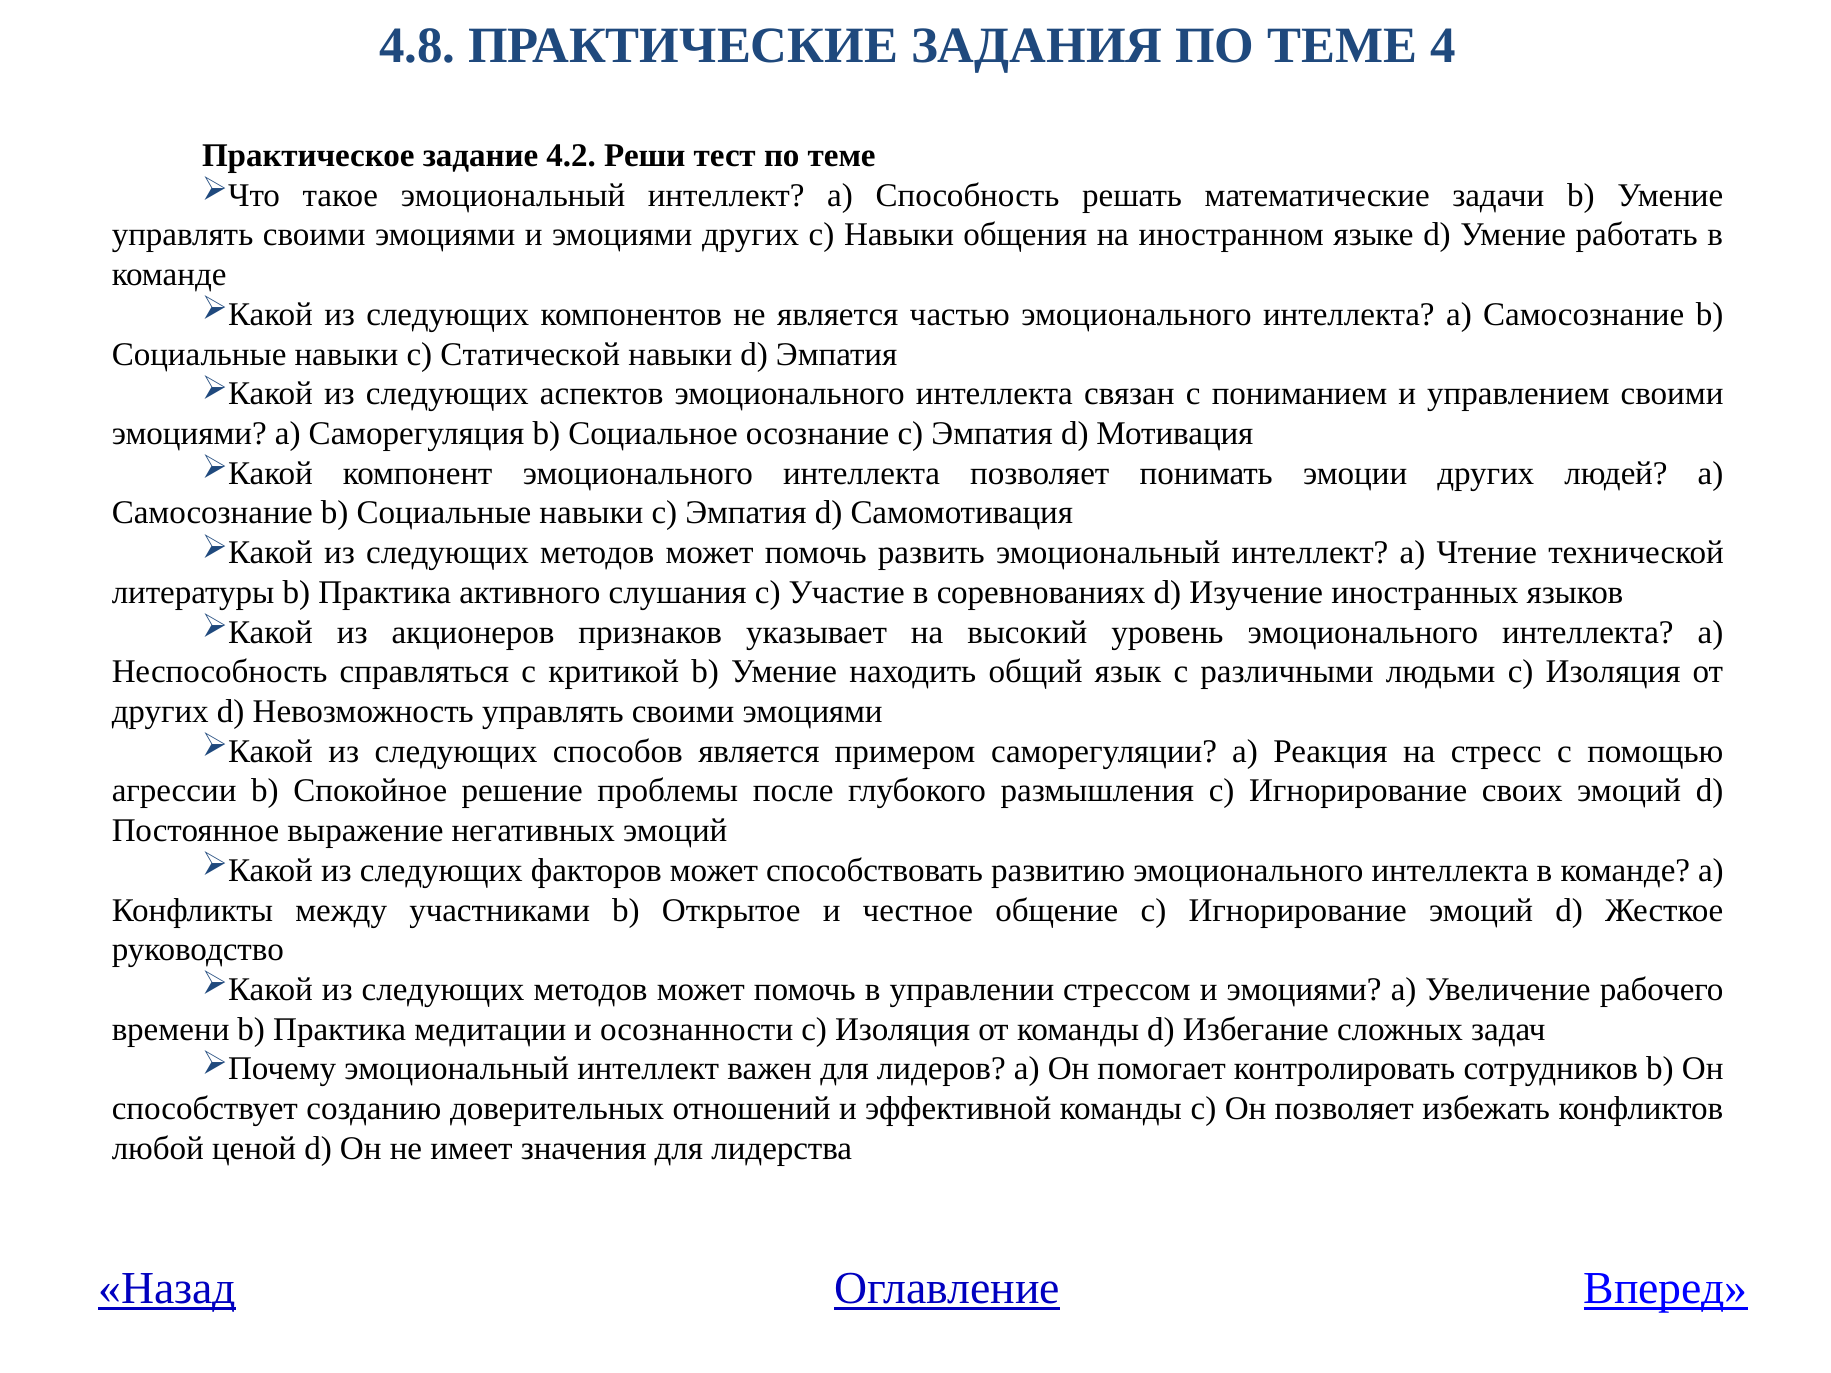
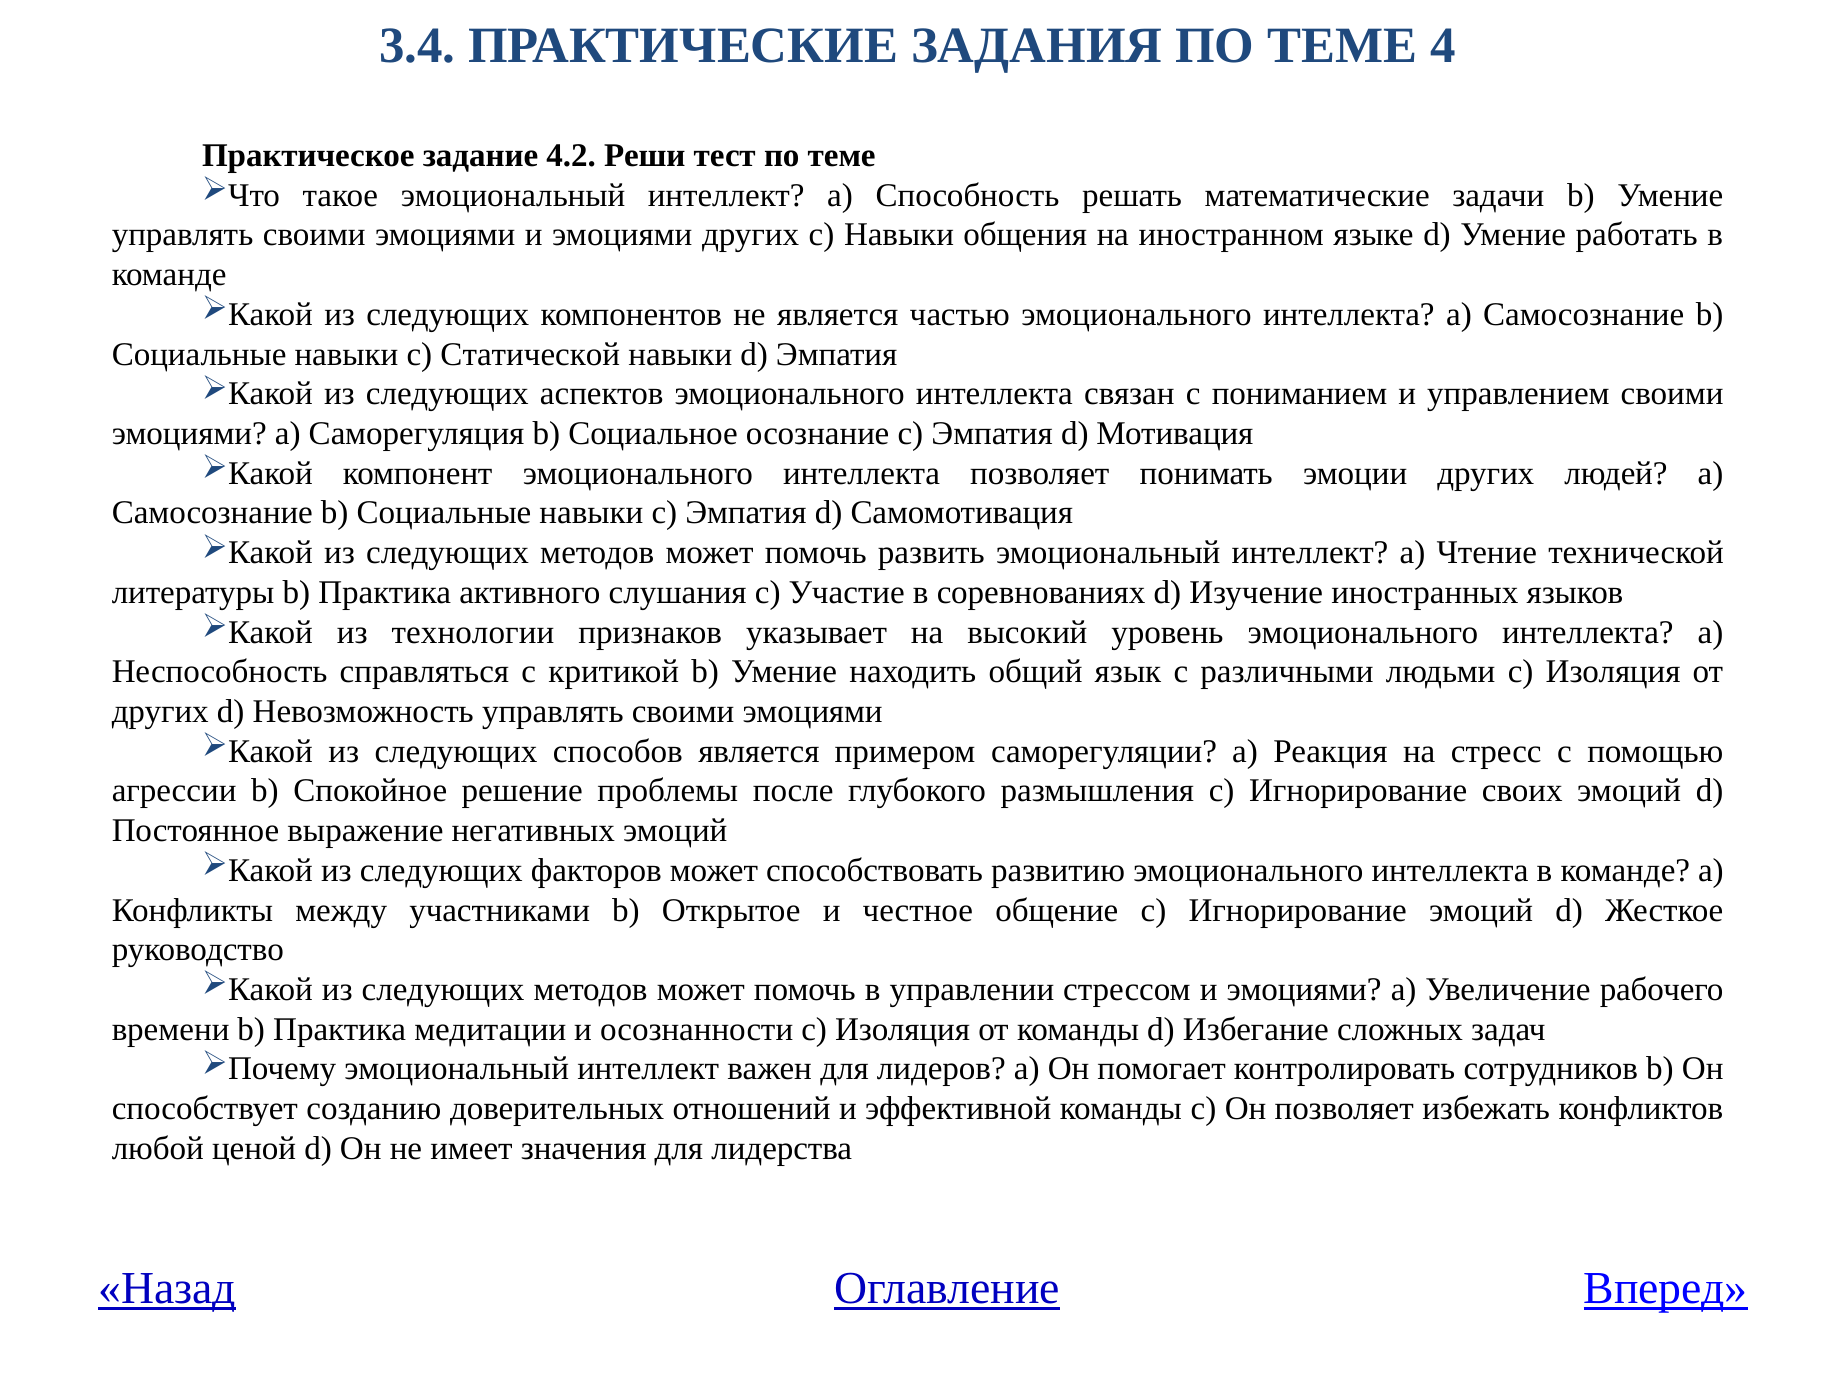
4.8: 4.8 -> 3.4
акционеров: акционеров -> технологии
